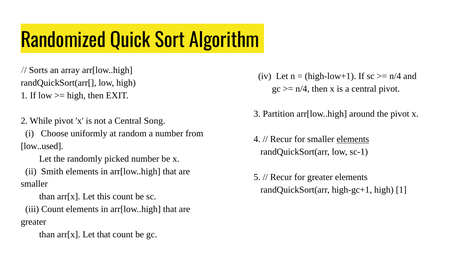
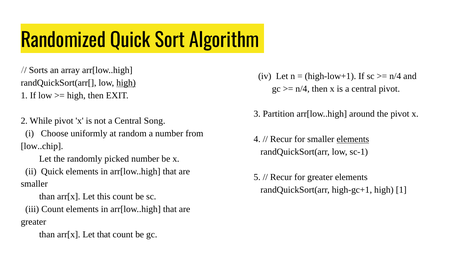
high at (126, 83) underline: none -> present
low..used: low..used -> low..chip
ii Smith: Smith -> Quick
